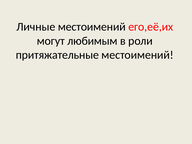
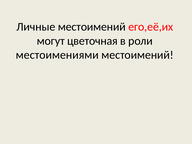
любимым: любимым -> цветочная
притяжательные: притяжательные -> местоимениями
